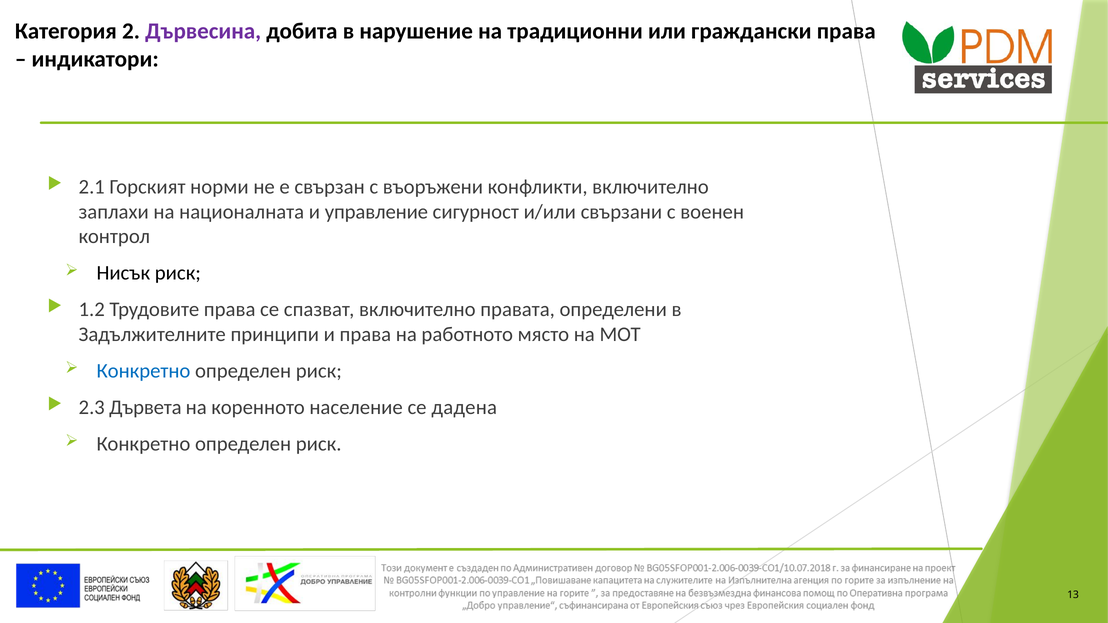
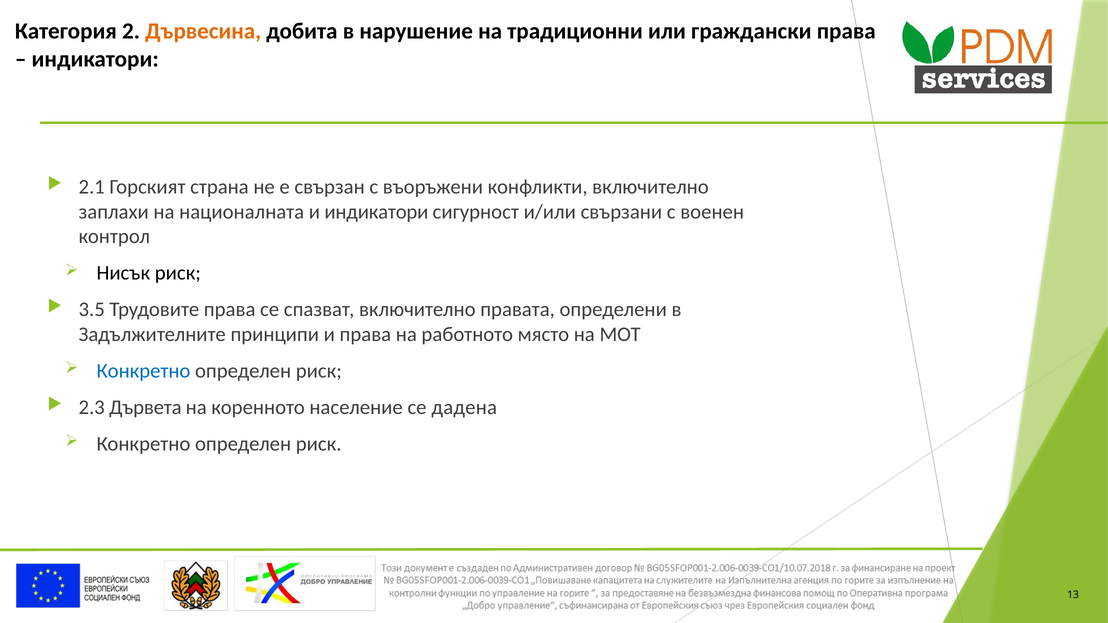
Дървесина colour: purple -> orange
норми: норми -> страна
и управление: управление -> индикатори
1.2: 1.2 -> 3.5
